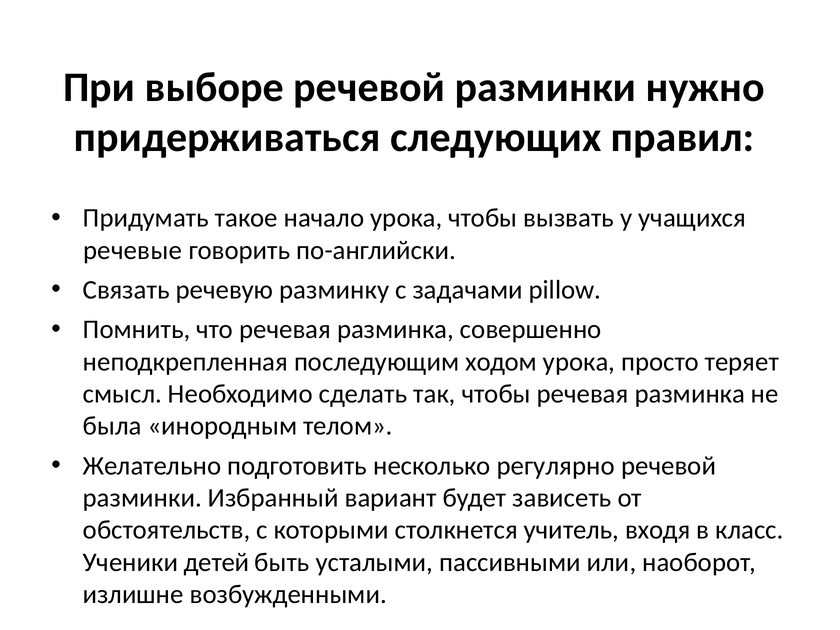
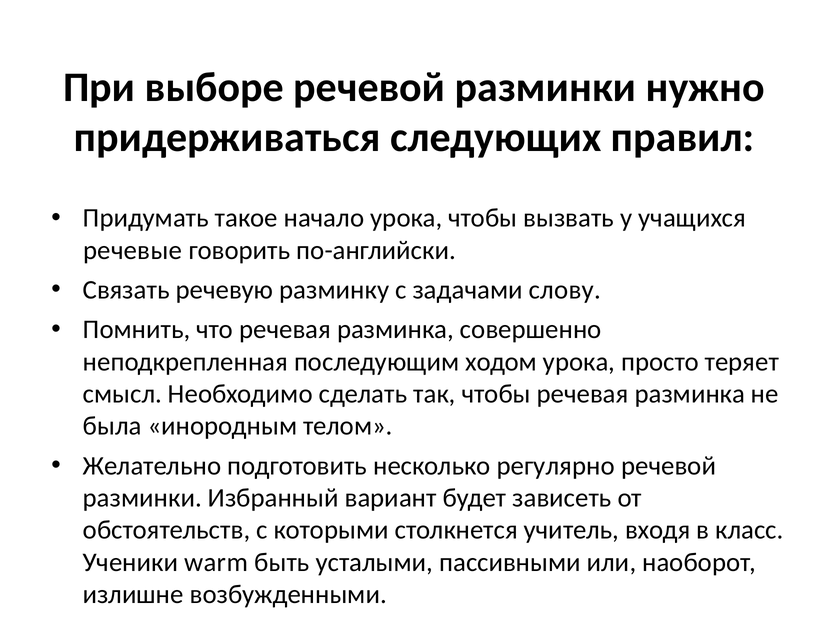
pillow: pillow -> слову
детей: детей -> warm
